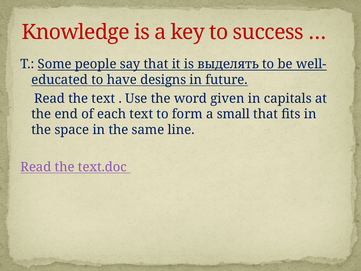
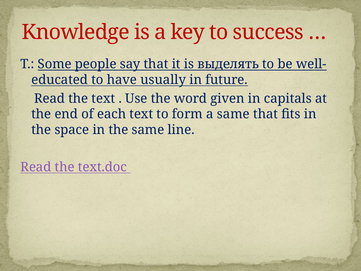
designs: designs -> usually
a small: small -> same
